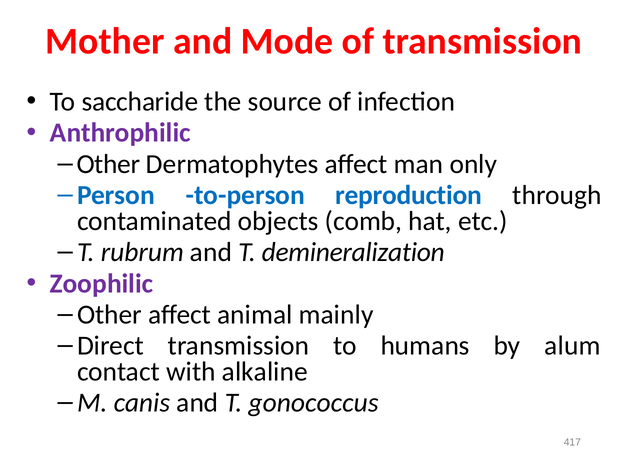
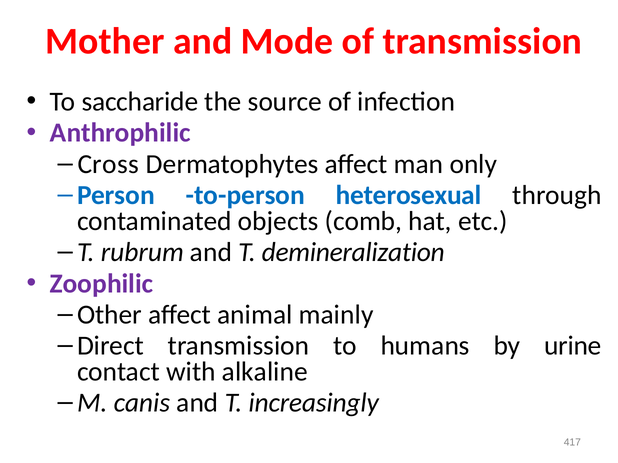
Other at (108, 164): Other -> Cross
reproduction: reproduction -> heterosexual
alum: alum -> urine
gonococcus: gonococcus -> increasingly
